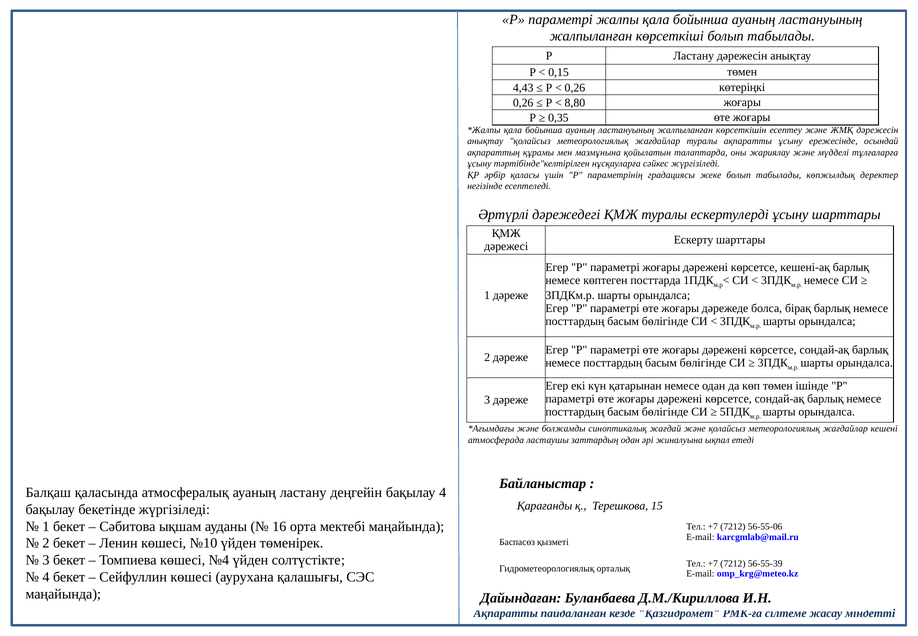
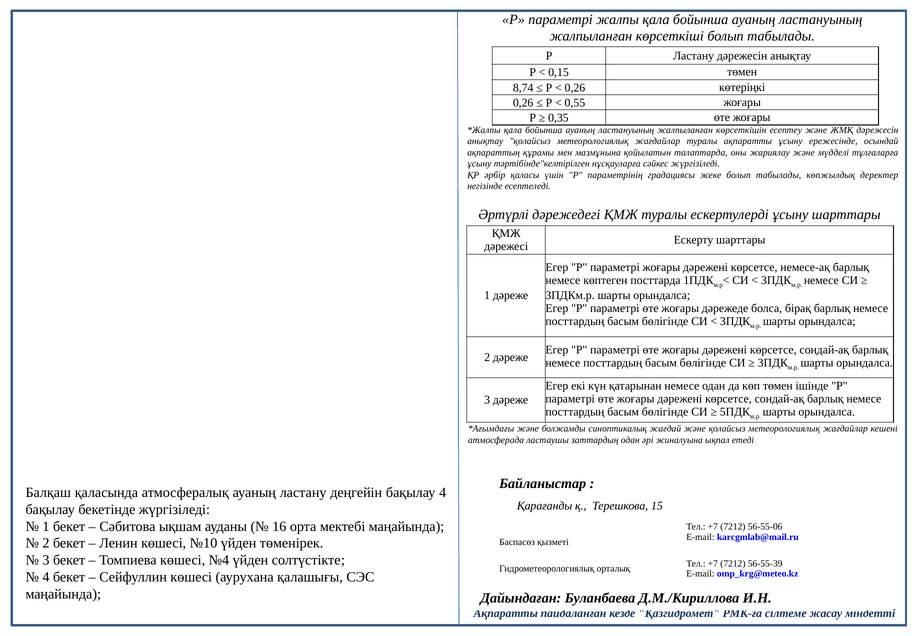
4,43: 4,43 -> 8,74
8,80: 8,80 -> 0,55
кешені-ақ: кешені-ақ -> немесе-ақ
